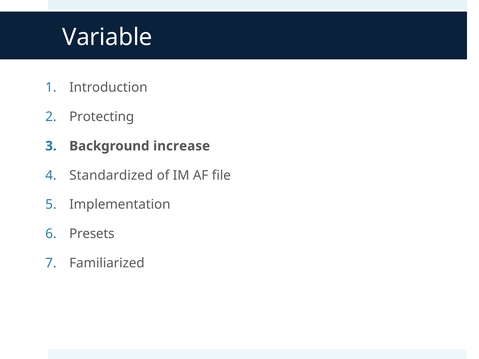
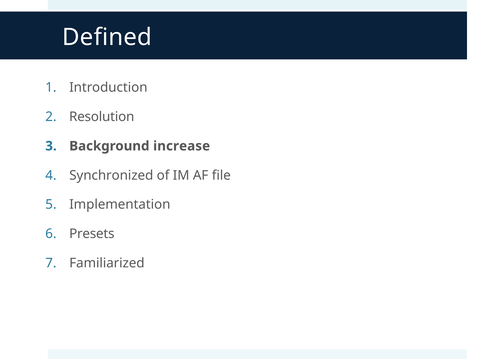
Variable: Variable -> Defined
Protecting: Protecting -> Resolution
Standardized: Standardized -> Synchronized
